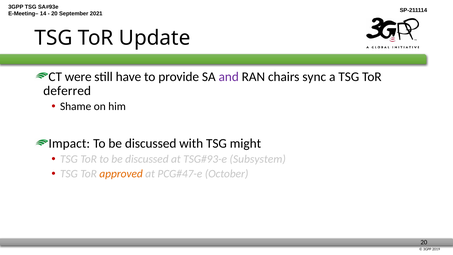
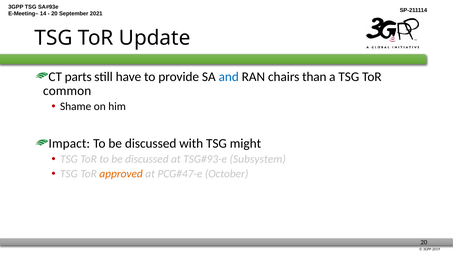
were: were -> parts
and colour: purple -> blue
sync: sync -> than
deferred: deferred -> common
